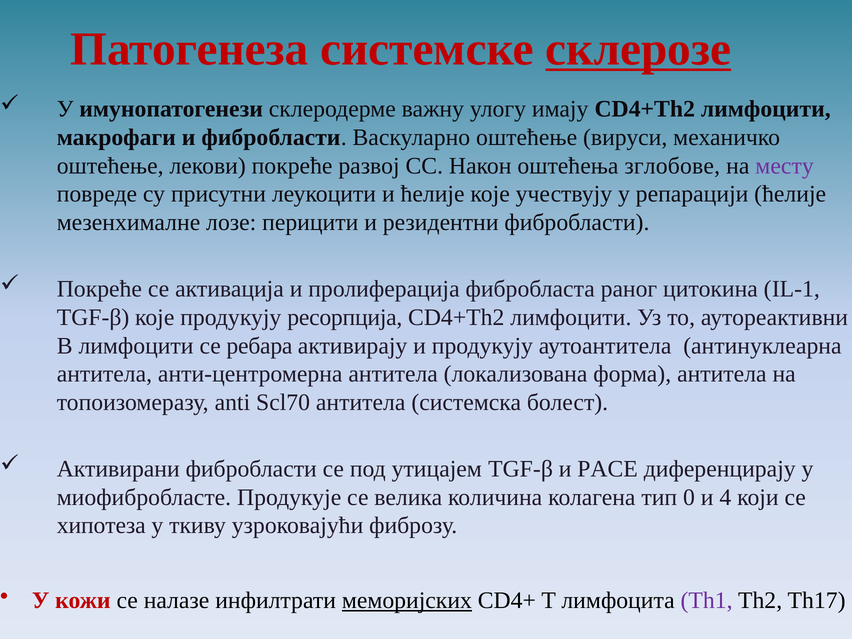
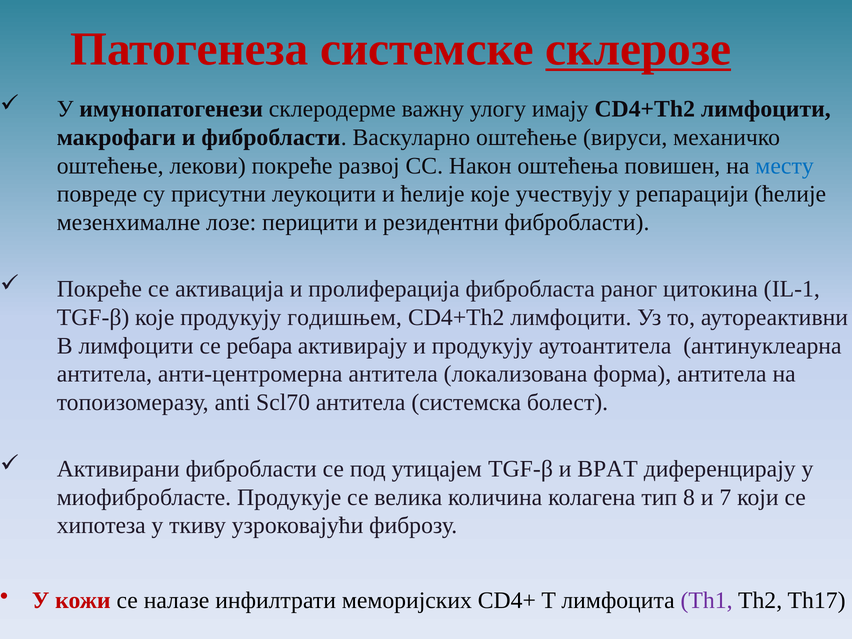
зглобове: зглобове -> повишен
месту colour: purple -> blue
ресорпција: ресорпција -> годишњем
РАСЕ: РАСЕ -> ВРАТ
0: 0 -> 8
4: 4 -> 7
меморијских underline: present -> none
